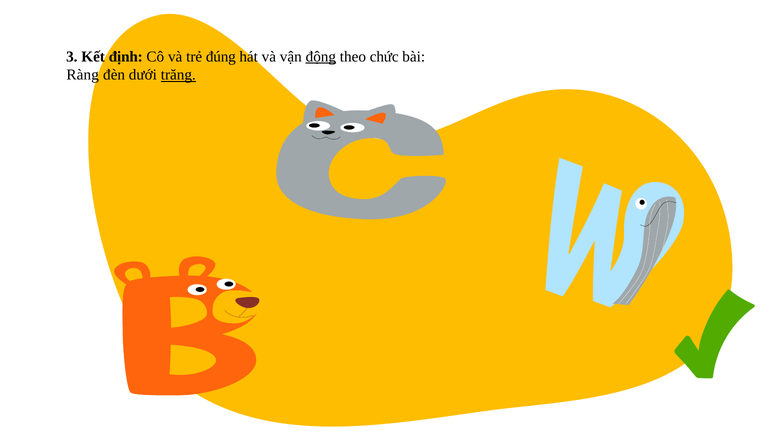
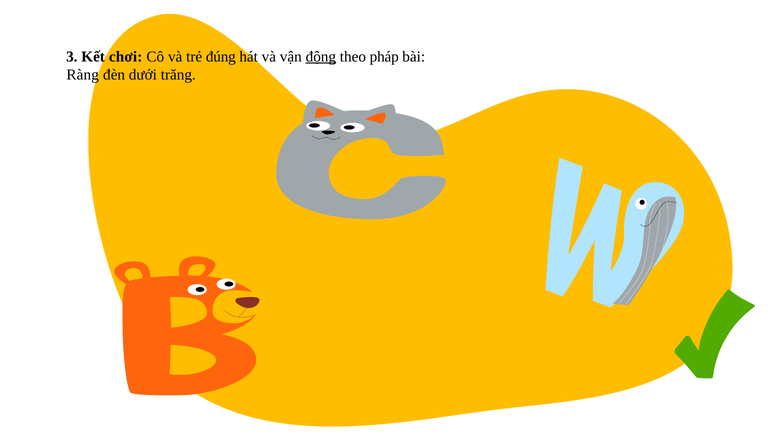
định: định -> chơi
chức: chức -> pháp
trăng underline: present -> none
